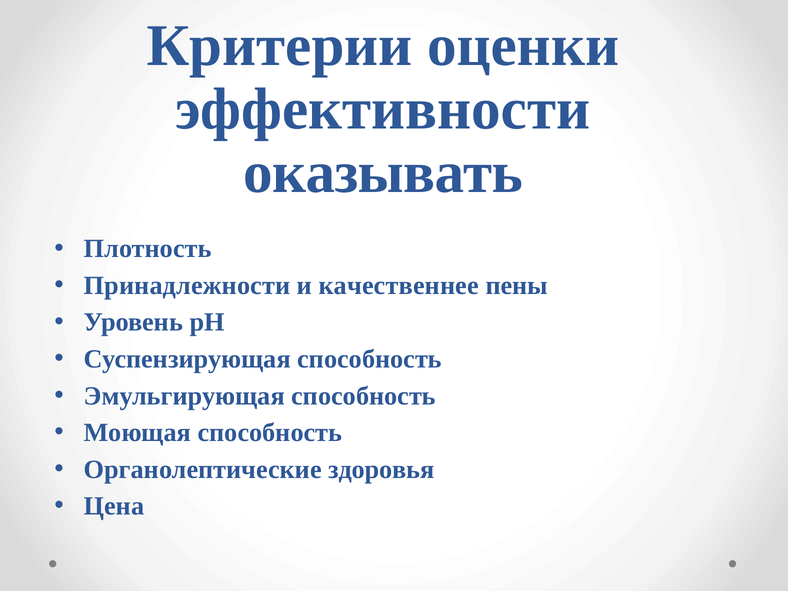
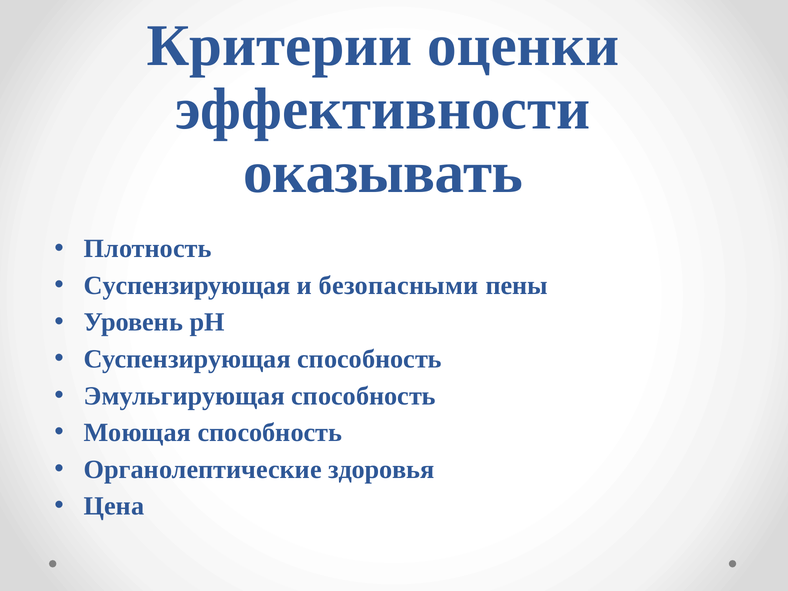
Принадлежности at (187, 286): Принадлежности -> Суспензирующая
качественнее: качественнее -> безопасными
